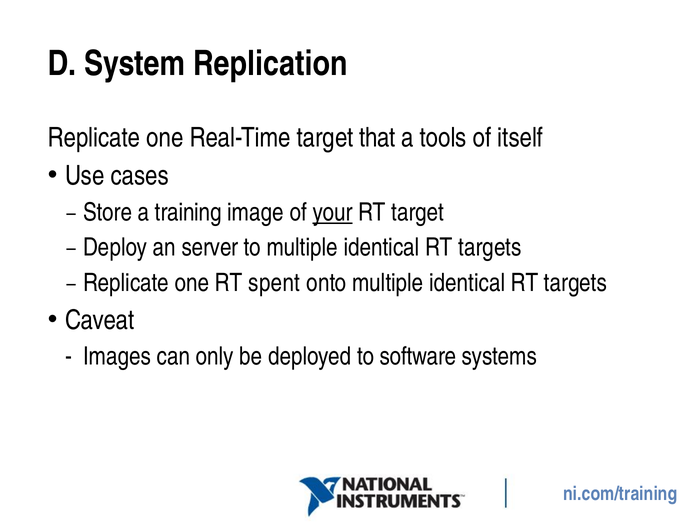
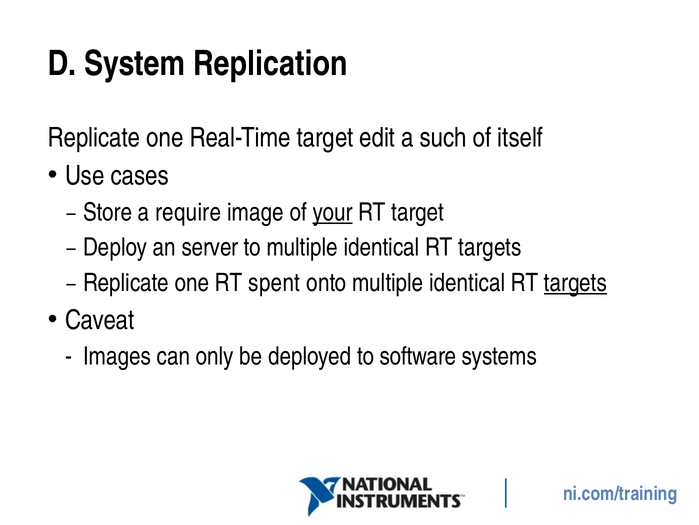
that: that -> edit
tools: tools -> such
training: training -> require
targets at (575, 283) underline: none -> present
